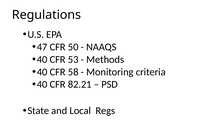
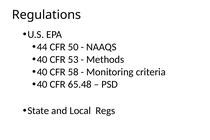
47: 47 -> 44
82.21: 82.21 -> 65.48
